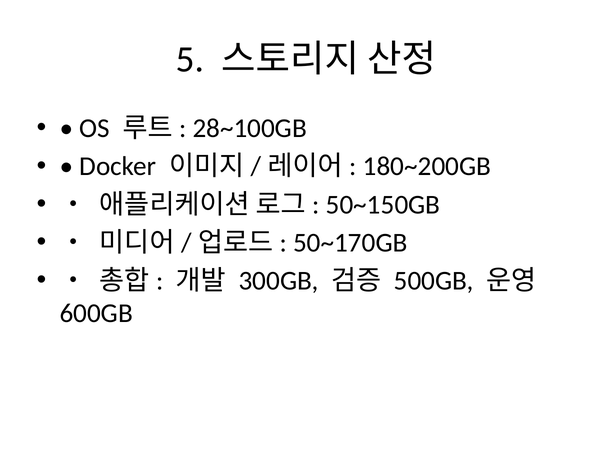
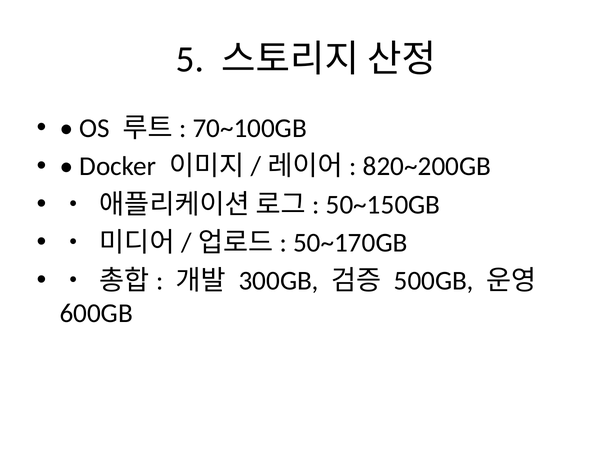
28~100GB: 28~100GB -> 70~100GB
180~200GB: 180~200GB -> 820~200GB
